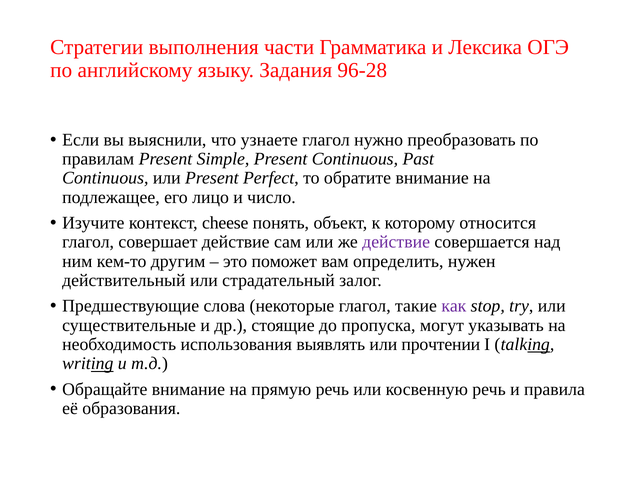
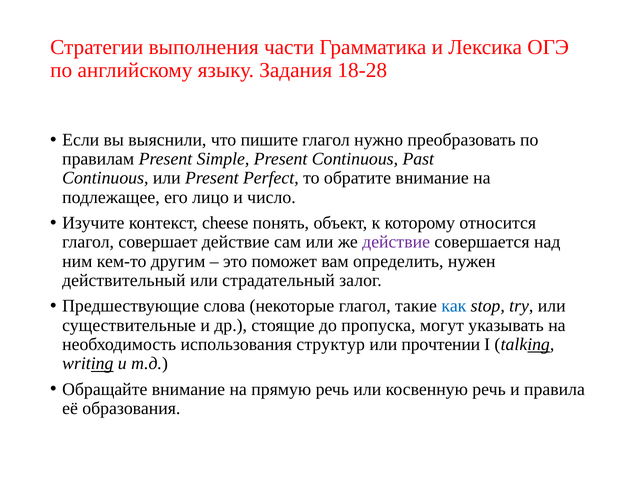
96-28: 96-28 -> 18-28
узнаете: узнаете -> пишите
как colour: purple -> blue
выявлять: выявлять -> структур
